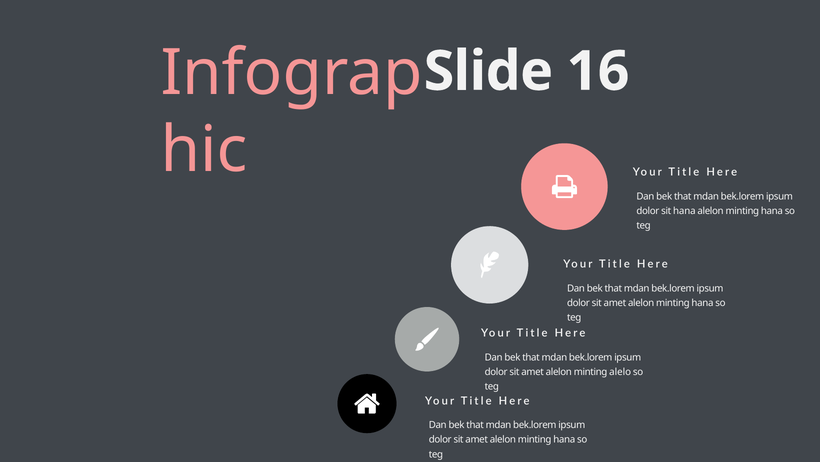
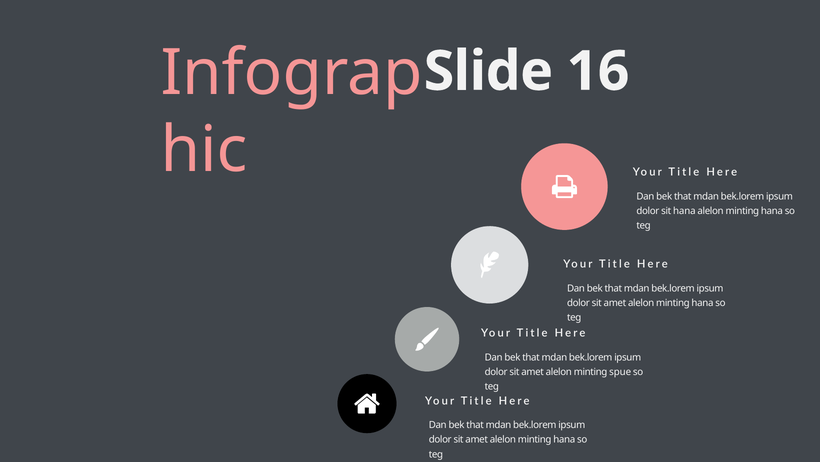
alelo: alelo -> spue
